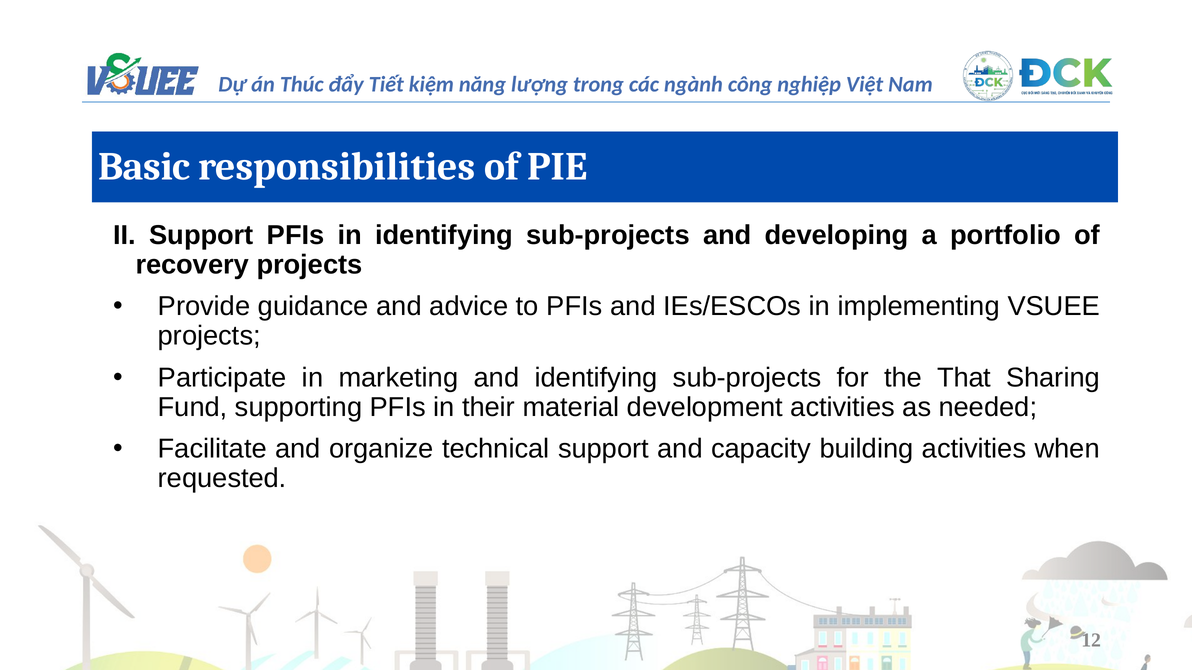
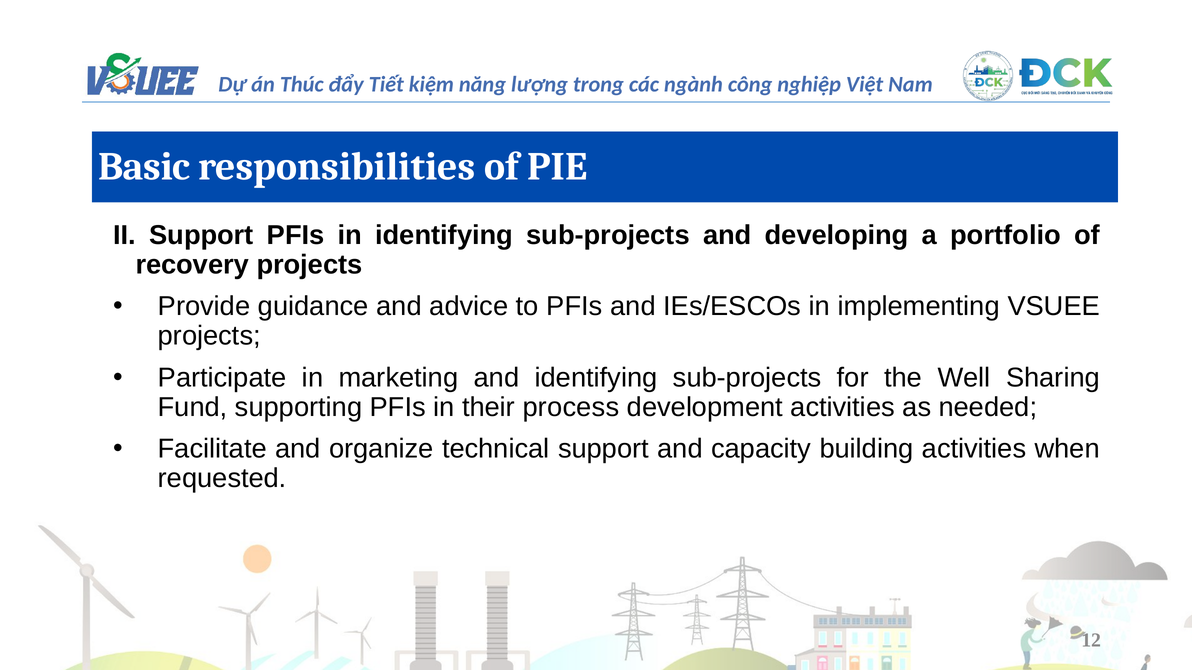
That: That -> Well
material: material -> process
